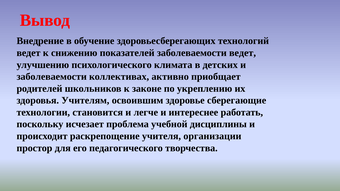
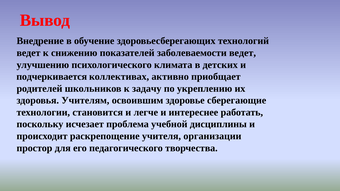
заболеваемости at (52, 77): заболеваемости -> подчеркивается
законе: законе -> задачу
